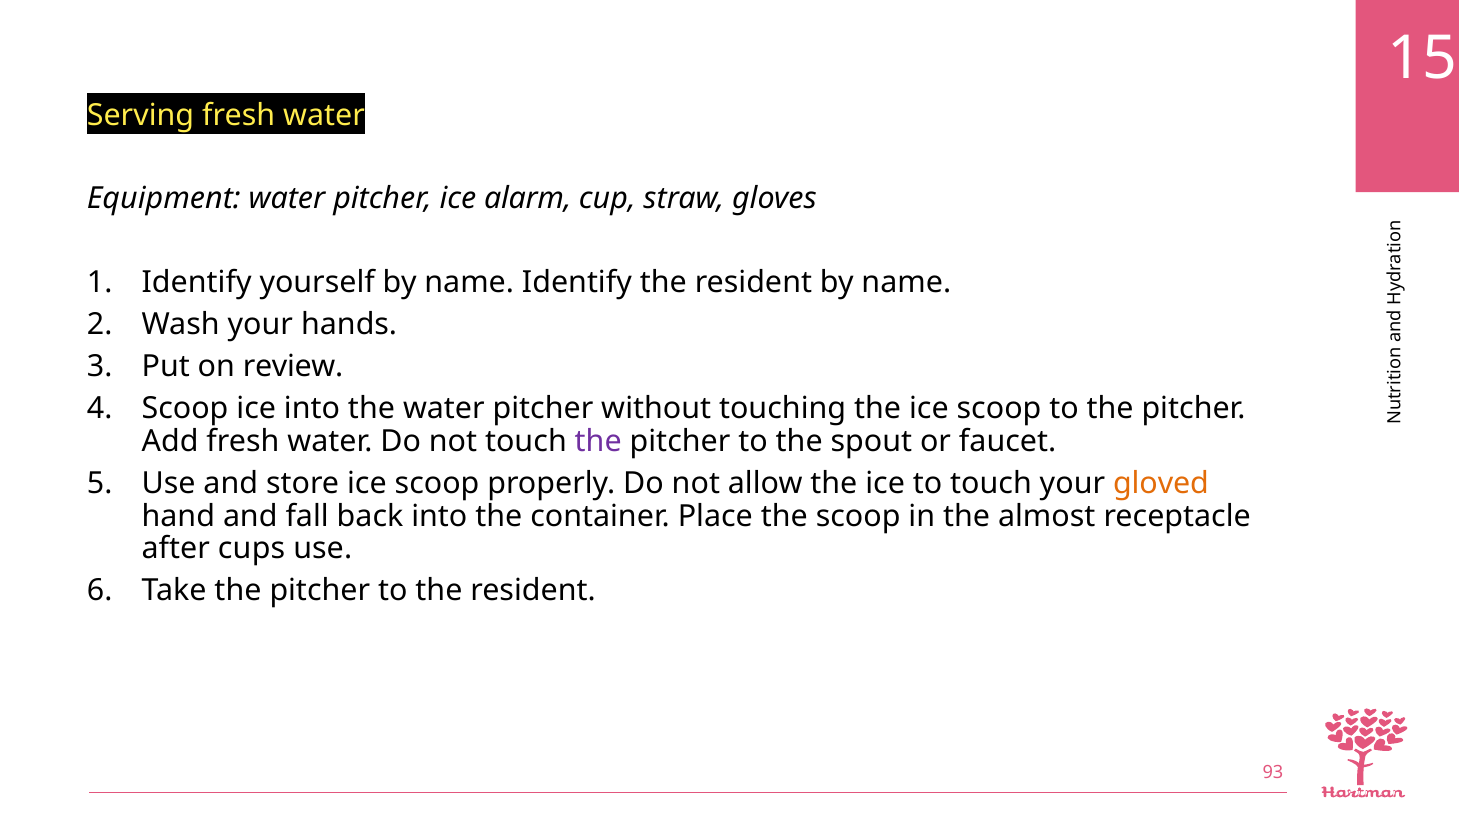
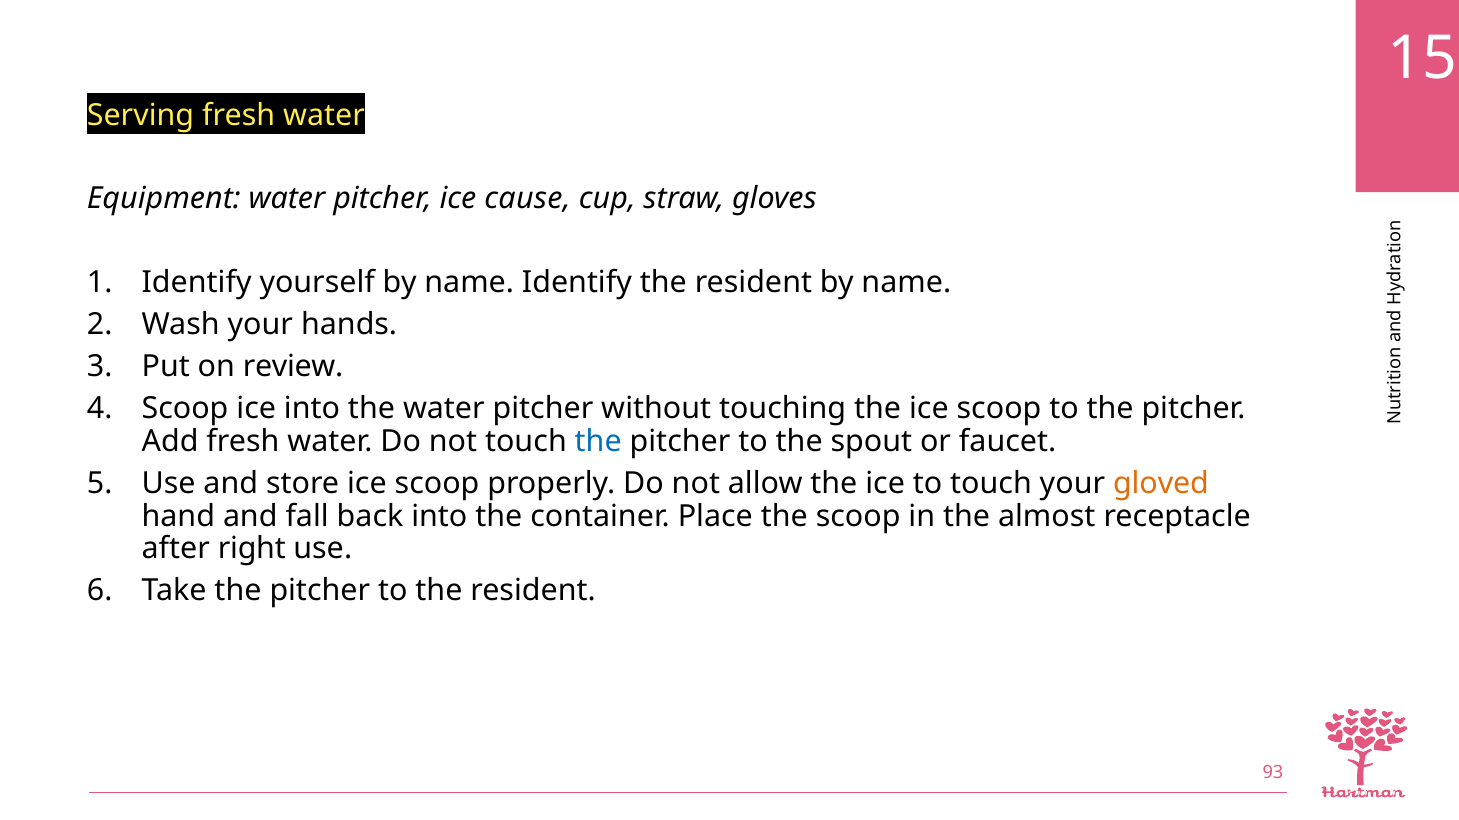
alarm: alarm -> cause
the at (598, 442) colour: purple -> blue
cups: cups -> right
